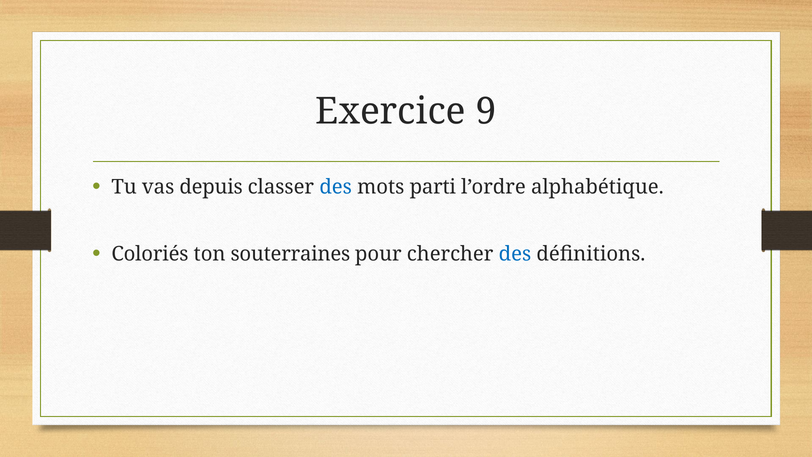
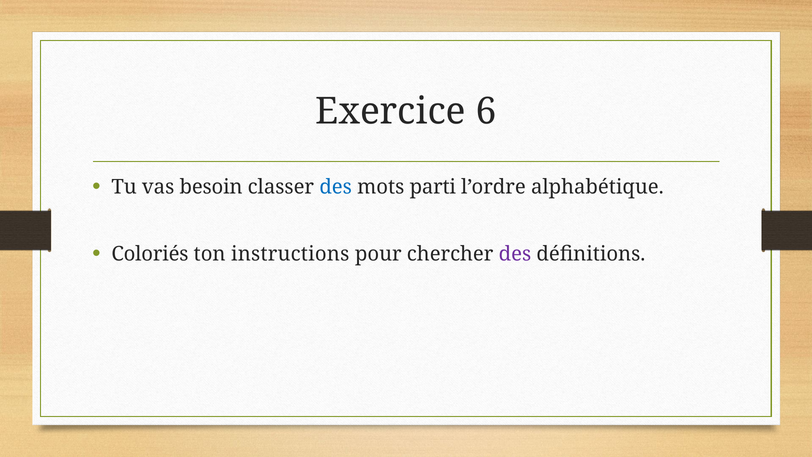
9: 9 -> 6
depuis: depuis -> besoin
souterraines: souterraines -> instructions
des at (515, 254) colour: blue -> purple
